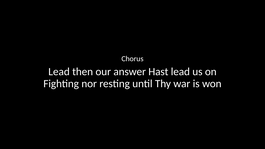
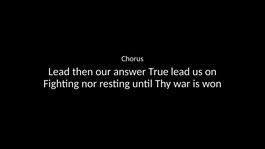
Hast: Hast -> True
